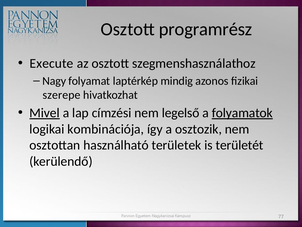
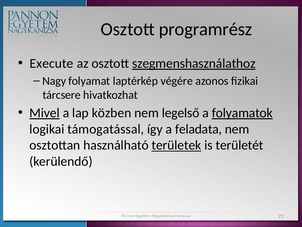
szegmenshasználathoz underline: none -> present
mindig: mindig -> végére
szerepe: szerepe -> tárcsere
címzési: címzési -> közben
kombinációja: kombinációja -> támogatással
osztozik: osztozik -> feladata
területek underline: none -> present
